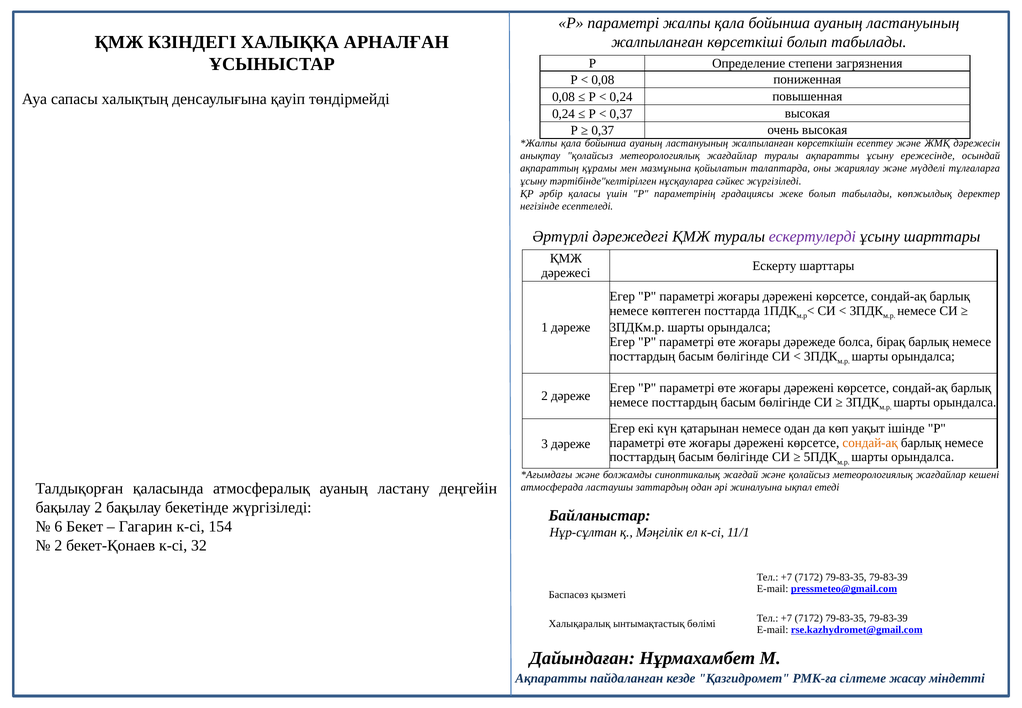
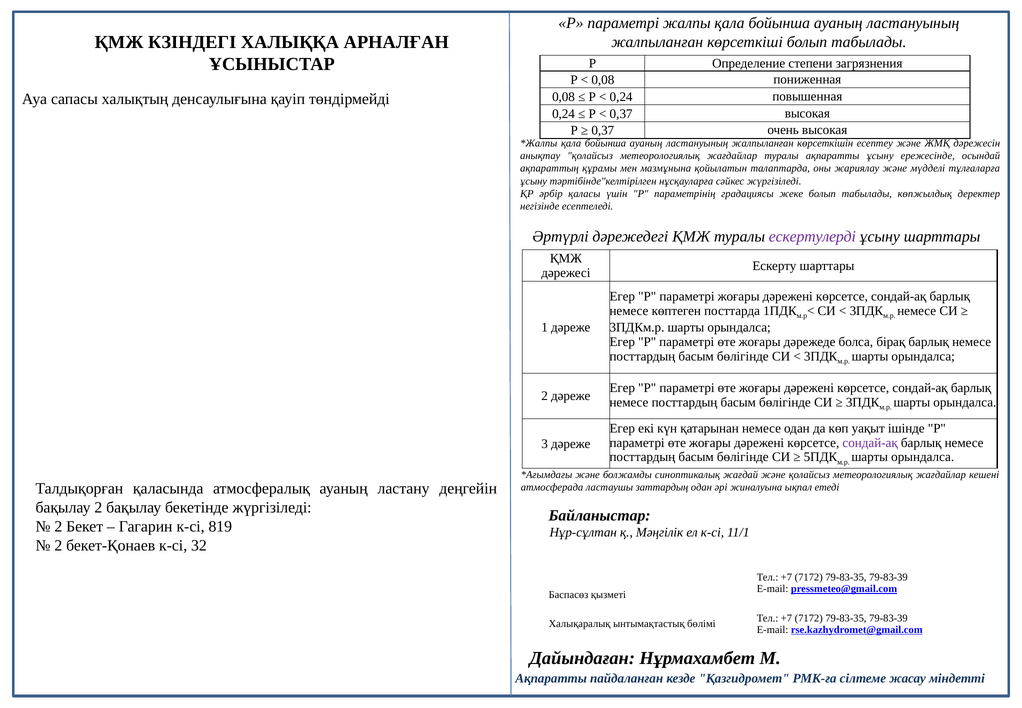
сондай-ақ at (870, 442) colour: orange -> purple
6 at (58, 526): 6 -> 2
154: 154 -> 819
